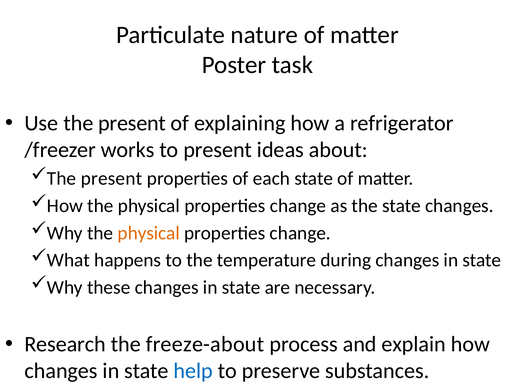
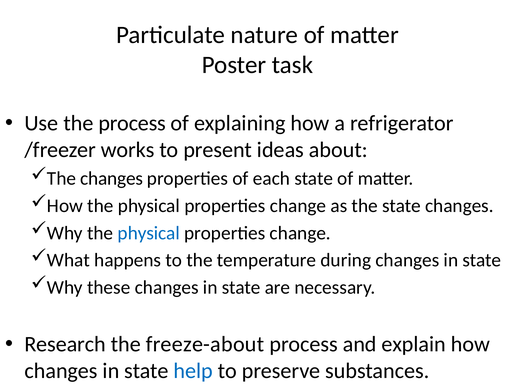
Use the present: present -> process
present at (111, 179): present -> changes
physical at (149, 233) colour: orange -> blue
